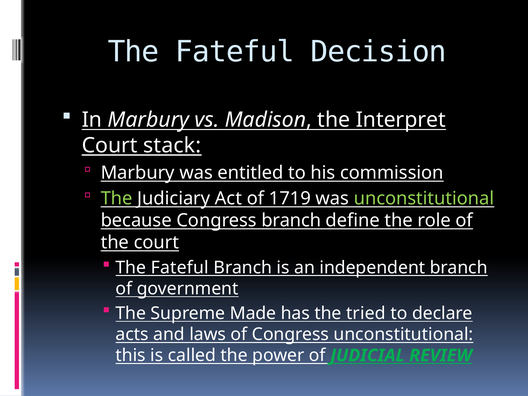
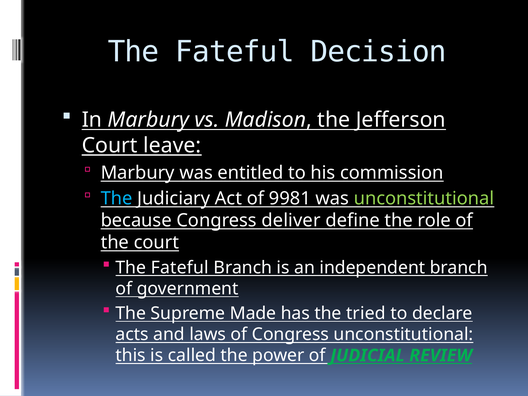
Interpret: Interpret -> Jefferson
stack: stack -> leave
The at (117, 199) colour: light green -> light blue
1719: 1719 -> 9981
Congress branch: branch -> deliver
